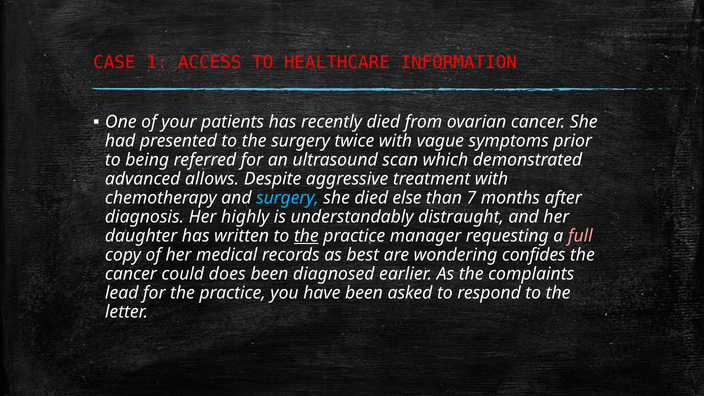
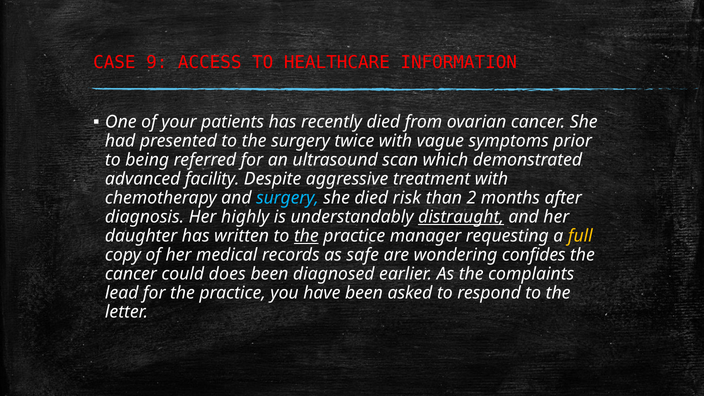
1: 1 -> 9
allows: allows -> facility
else: else -> risk
7: 7 -> 2
distraught underline: none -> present
full colour: pink -> yellow
best: best -> safe
